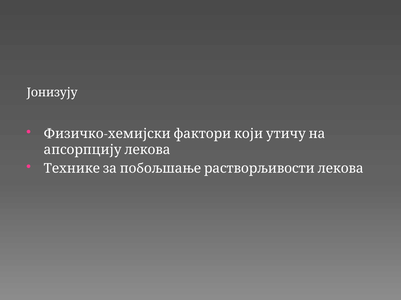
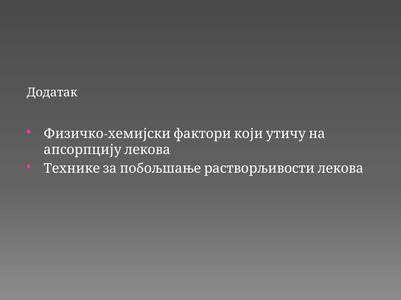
Јонизују: Јонизују -> Додатак
